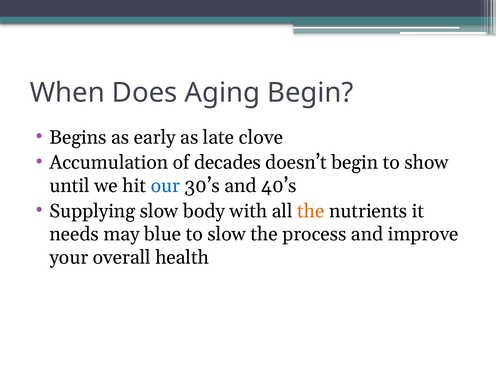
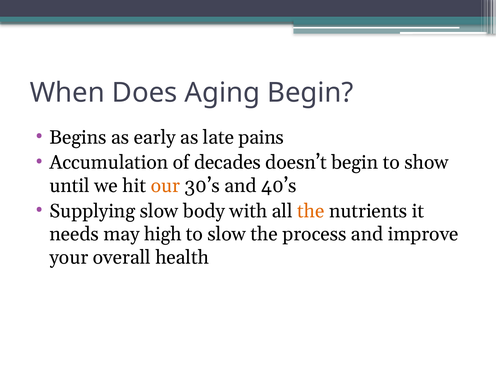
clove: clove -> pains
our colour: blue -> orange
blue: blue -> high
